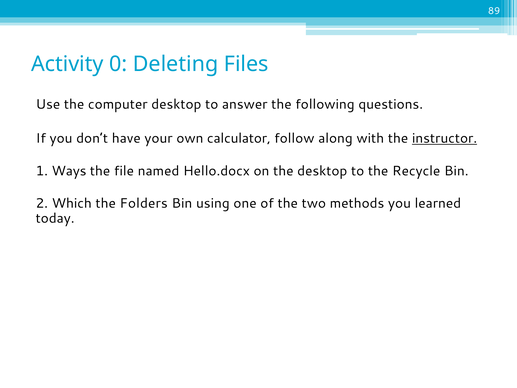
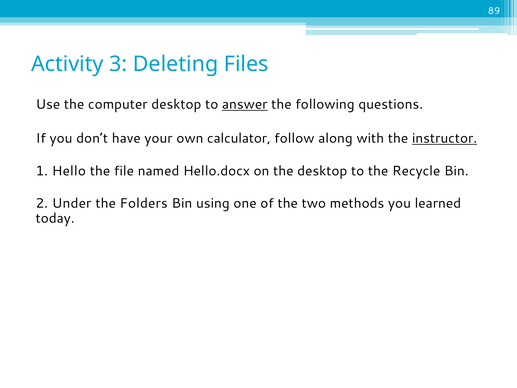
0: 0 -> 3
answer underline: none -> present
Ways: Ways -> Hello
Which: Which -> Under
